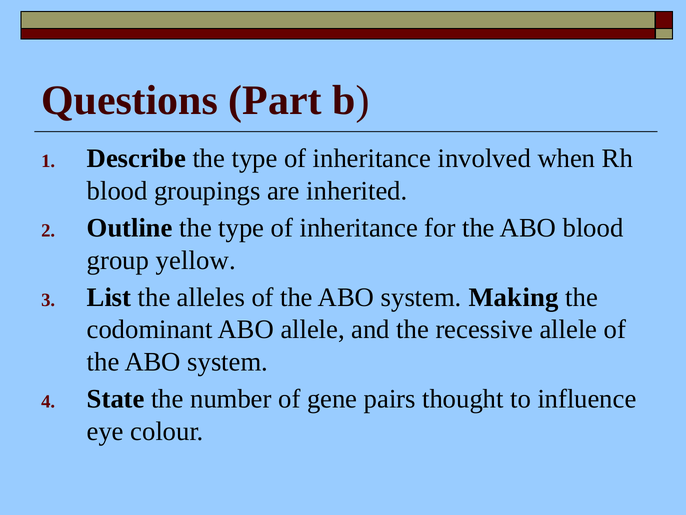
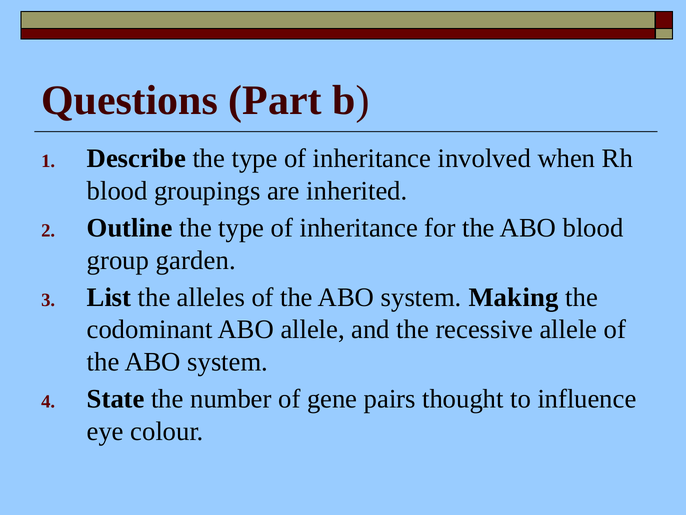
yellow: yellow -> garden
